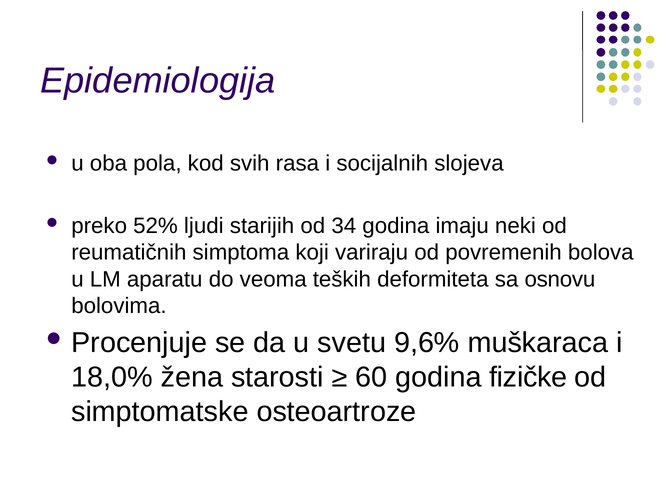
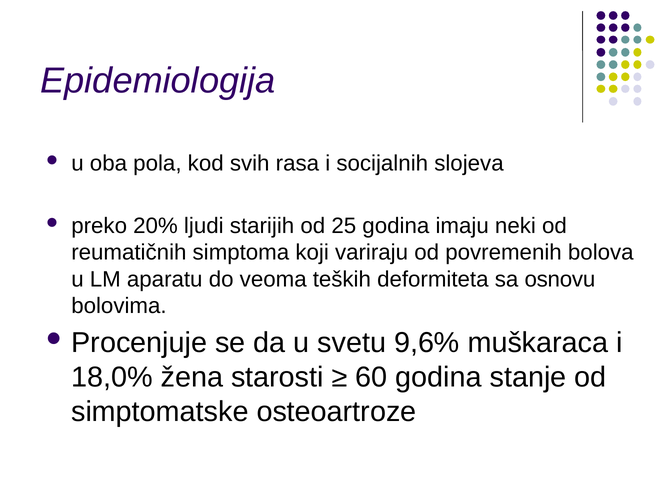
52%: 52% -> 20%
34: 34 -> 25
fizičke: fizičke -> stanje
